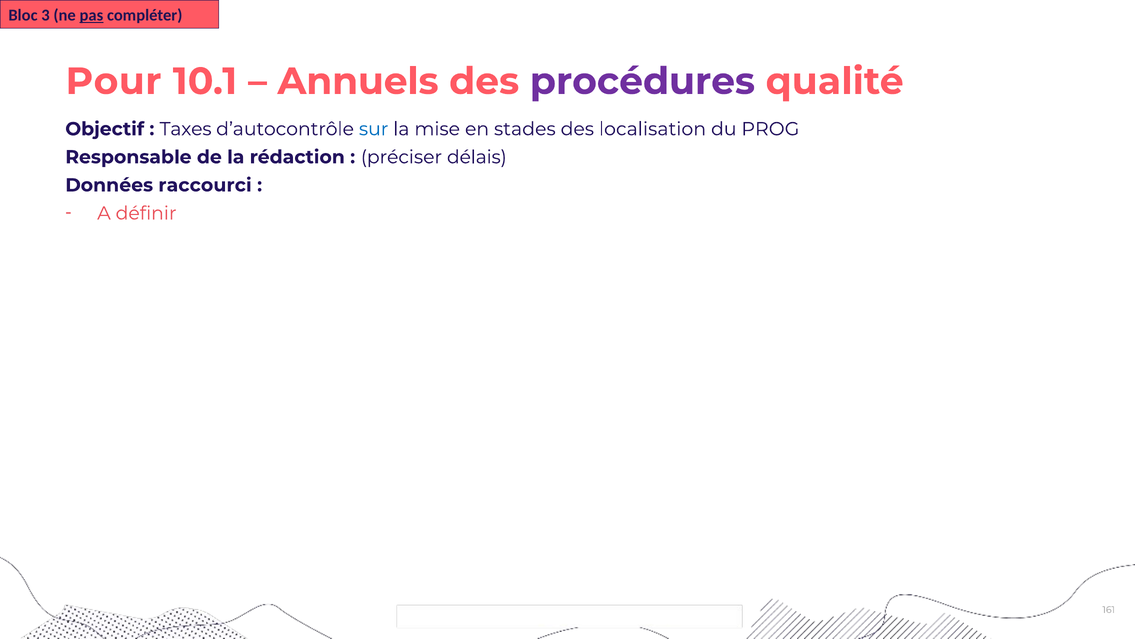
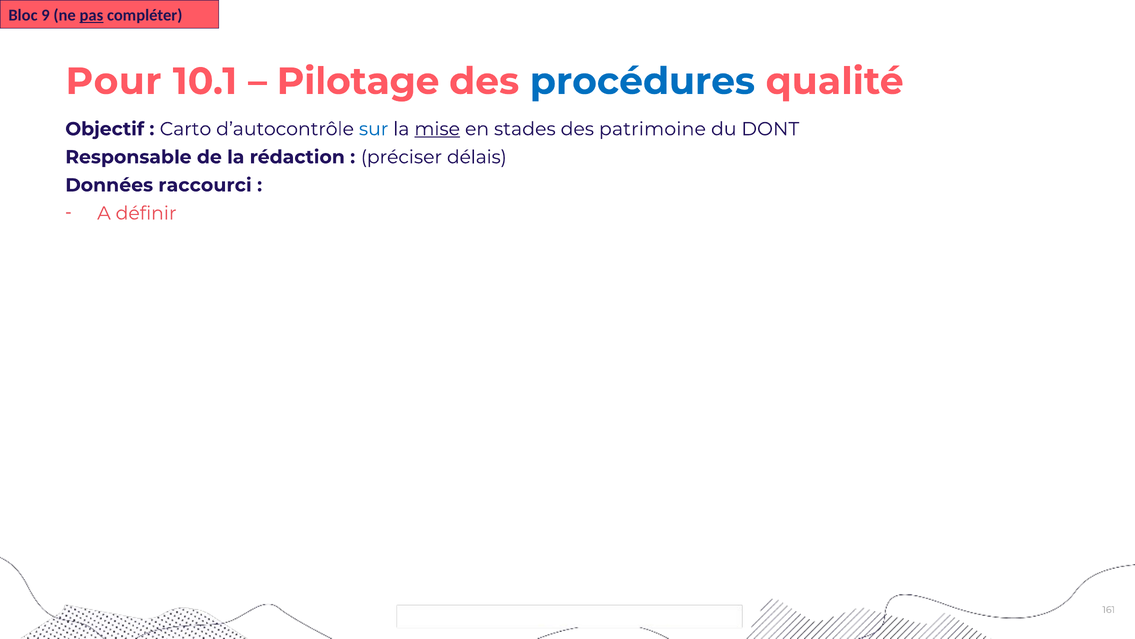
3: 3 -> 9
Annuels: Annuels -> Pilotage
procédures colour: purple -> blue
Taxes: Taxes -> Carto
mise underline: none -> present
localisation: localisation -> patrimoine
PROG: PROG -> DONT
